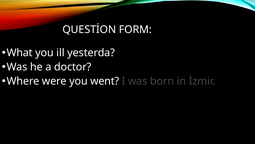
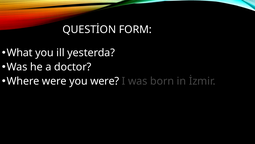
you went: went -> were
